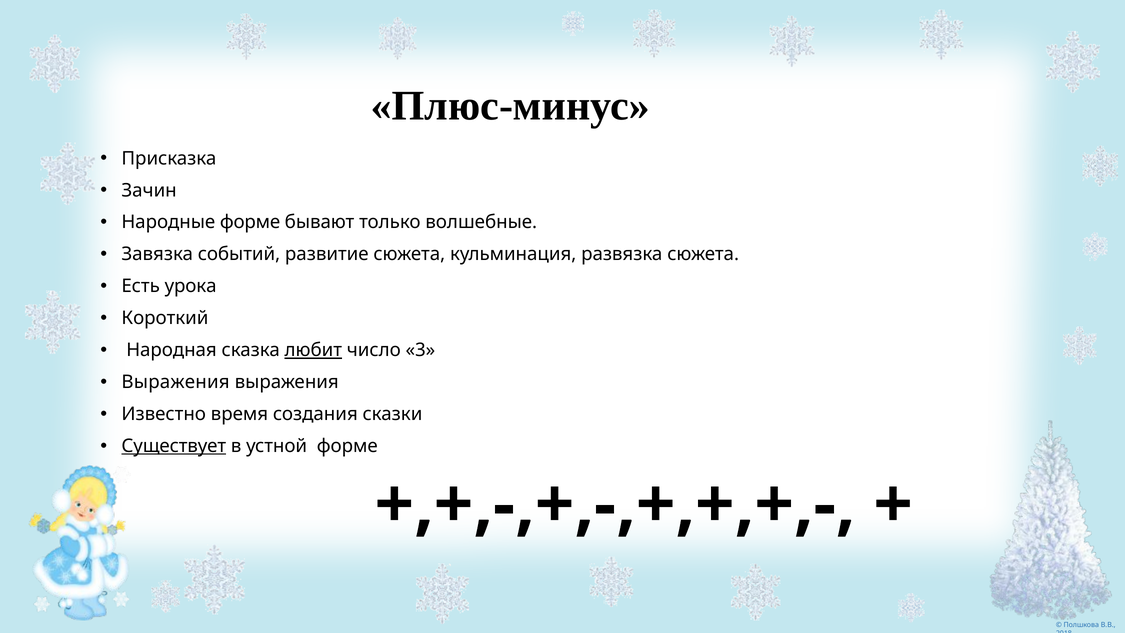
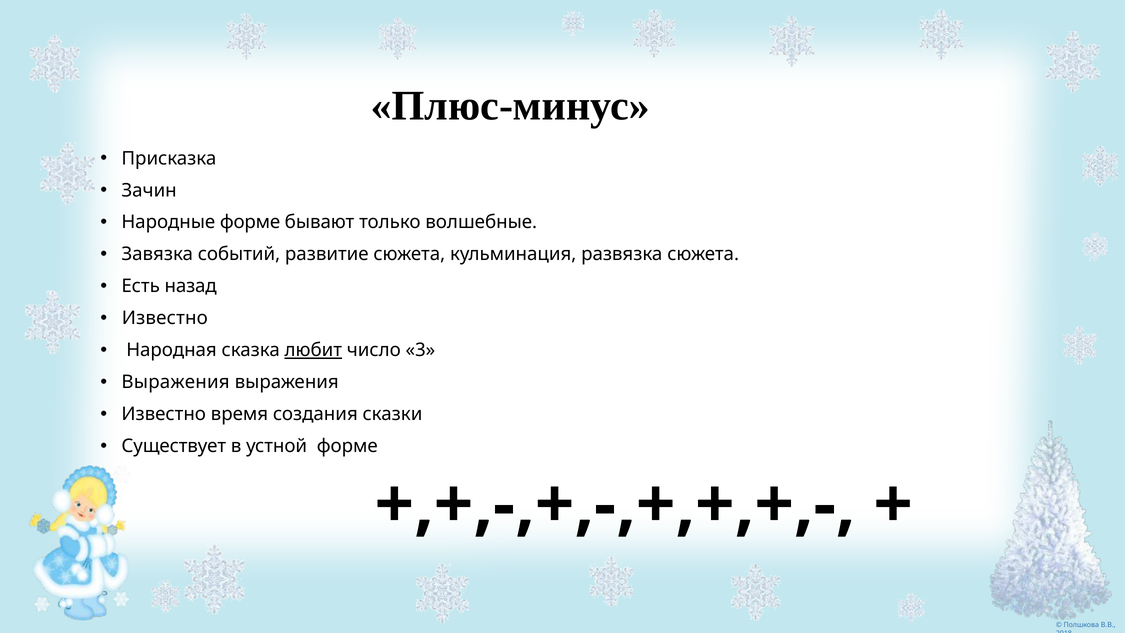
урока: урока -> назад
Короткий at (165, 318): Короткий -> Известно
Существует underline: present -> none
